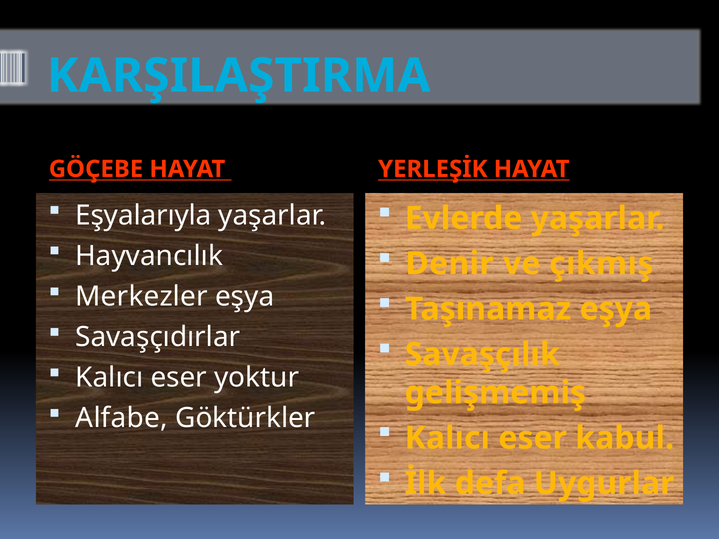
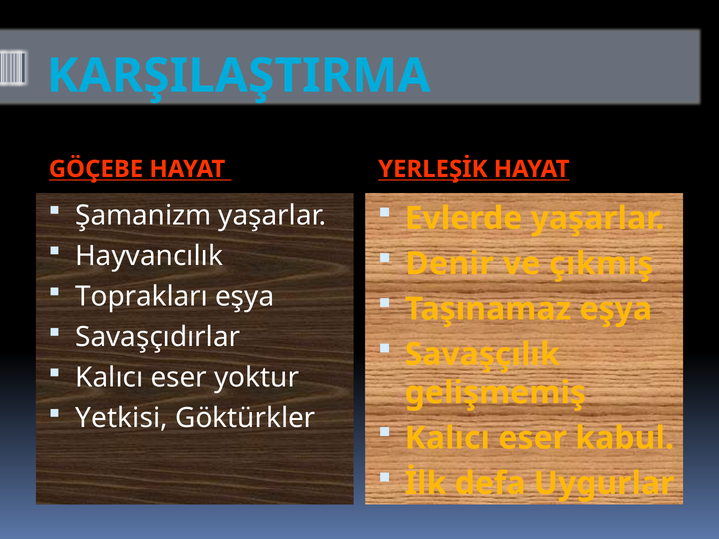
Eşyalarıyla: Eşyalarıyla -> Şamanizm
Merkezler: Merkezler -> Toprakları
Alfabe: Alfabe -> Yetkisi
